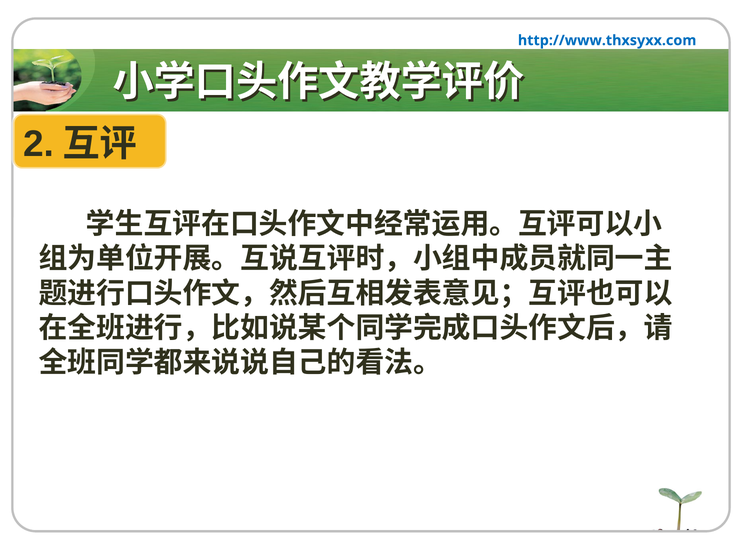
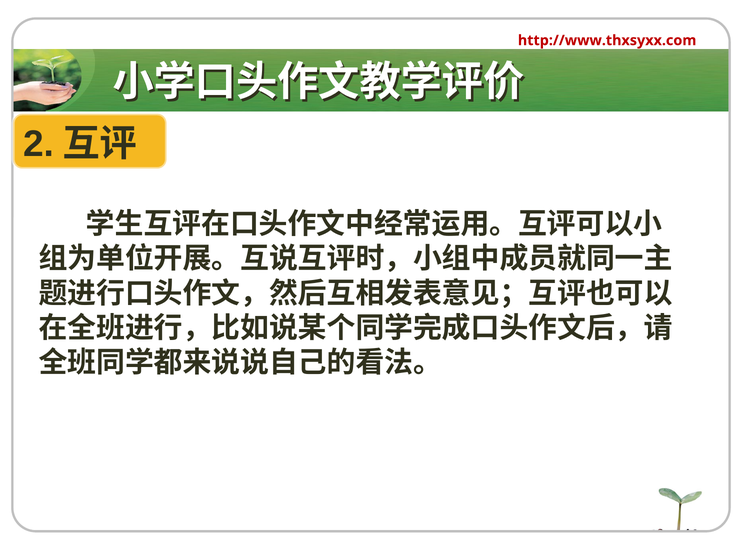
http://www.thxsyxx.com colour: blue -> red
